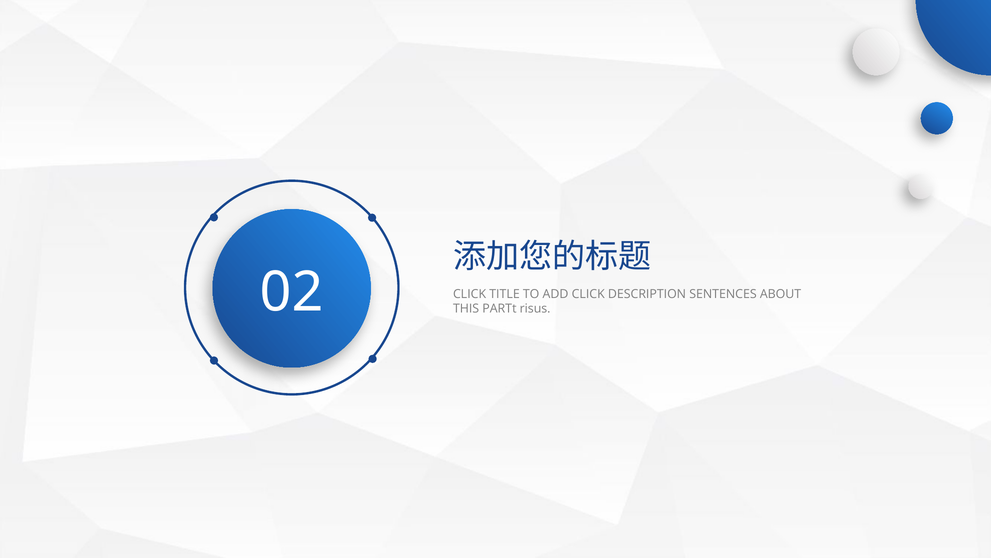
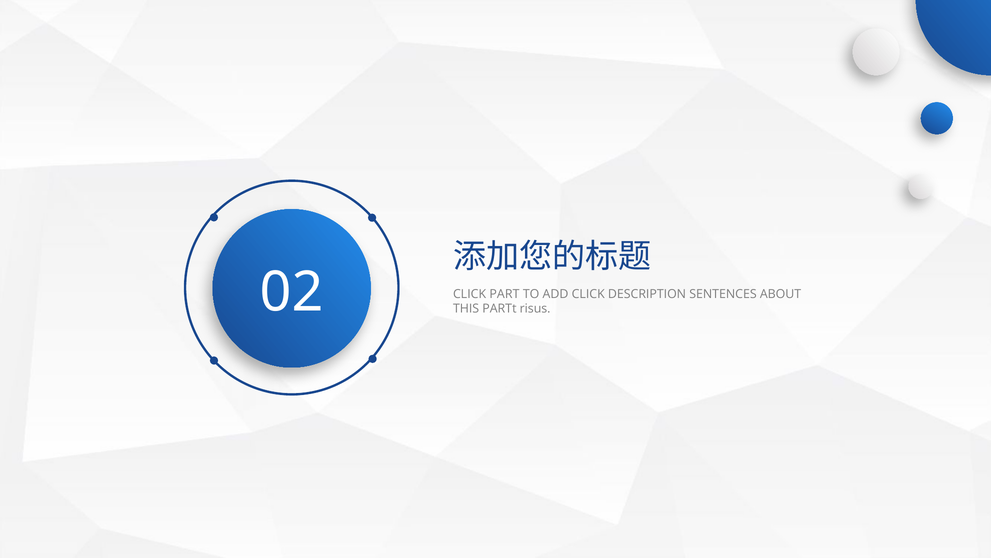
TITLE: TITLE -> PART
